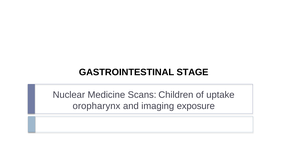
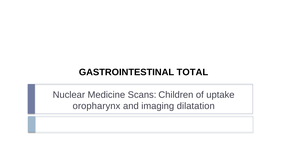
STAGE: STAGE -> TOTAL
exposure: exposure -> dilatation
